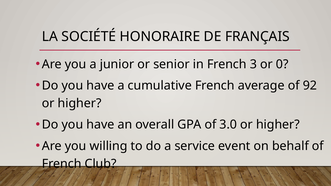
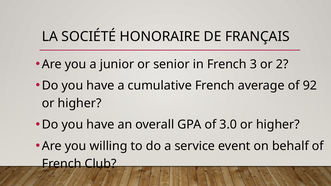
0: 0 -> 2
